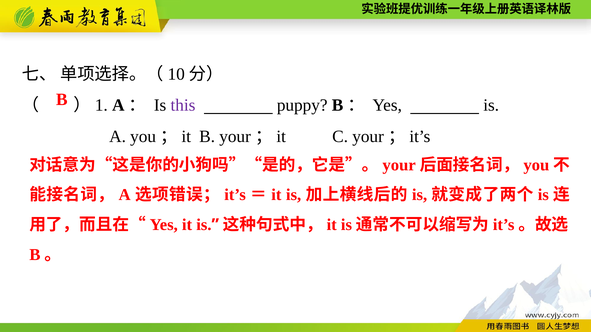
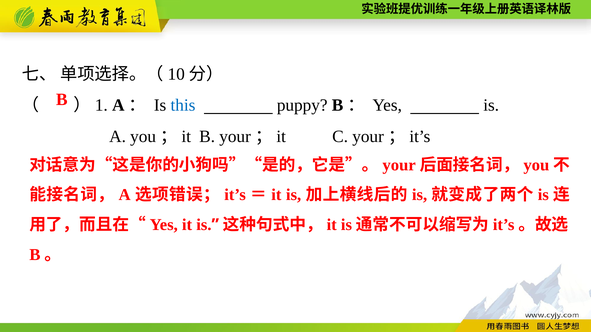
this colour: purple -> blue
